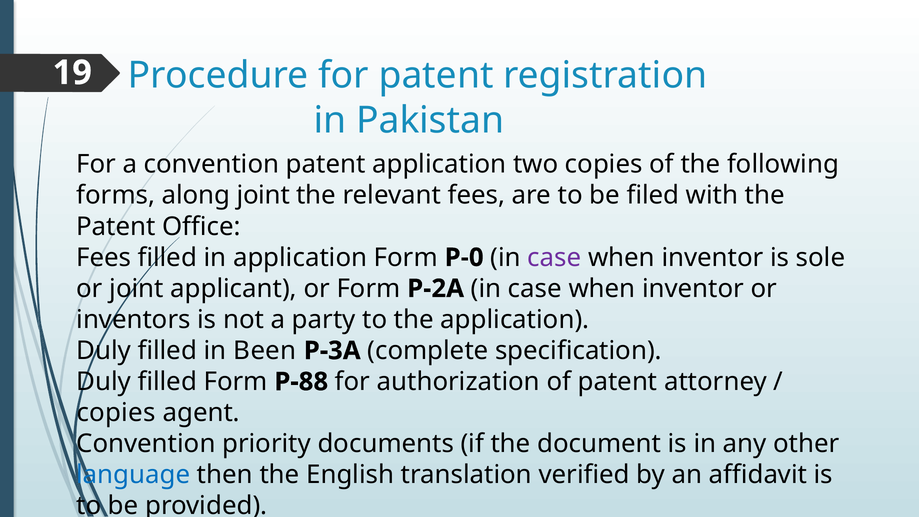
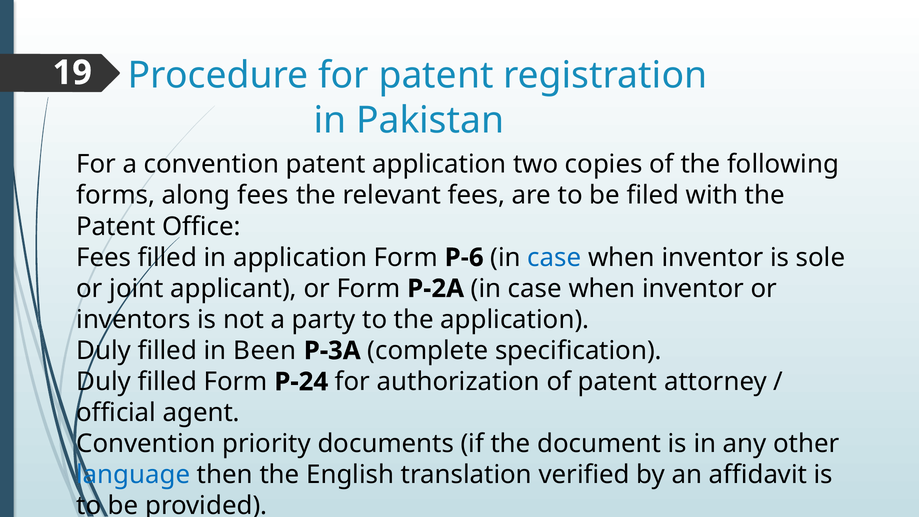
along joint: joint -> fees
P-0: P-0 -> P-6
case at (554, 258) colour: purple -> blue
P-88: P-88 -> P-24
copies at (116, 413): copies -> official
